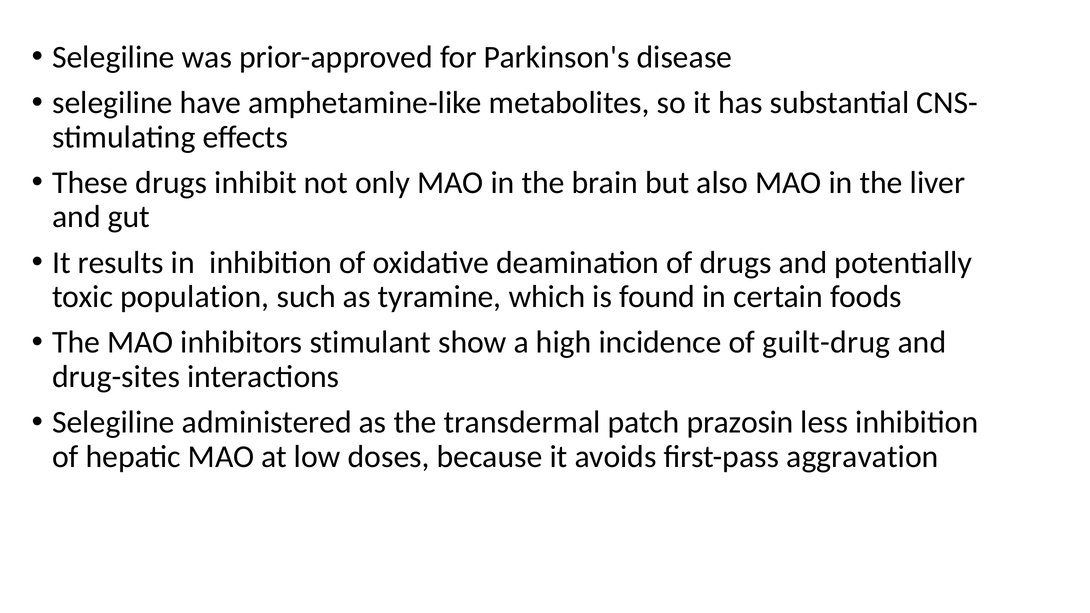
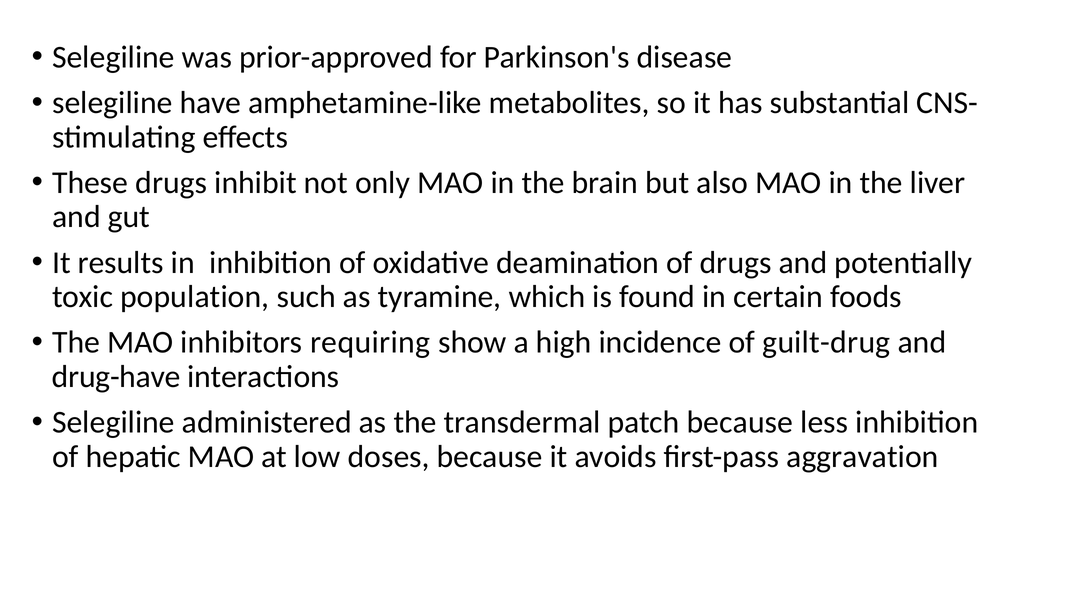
stimulant: stimulant -> requiring
drug-sites: drug-sites -> drug-have
patch prazosin: prazosin -> because
